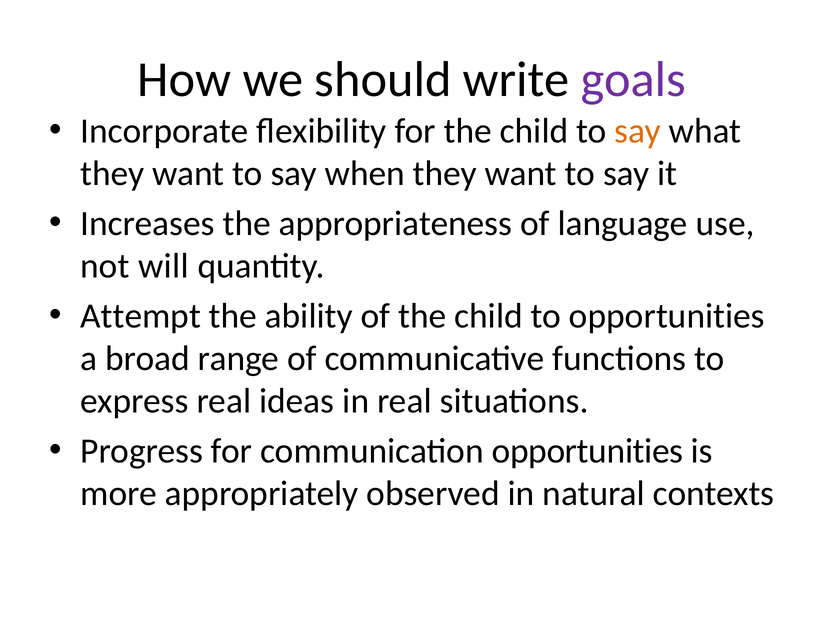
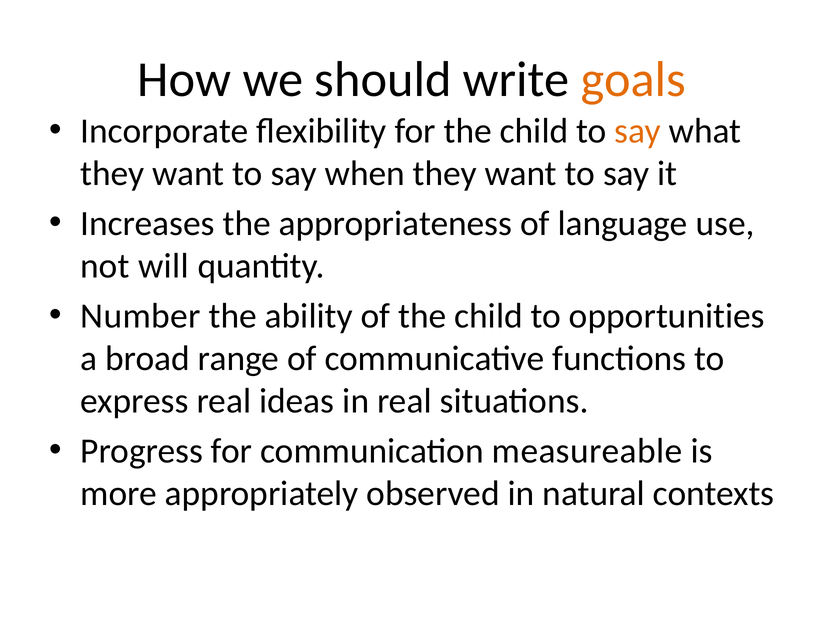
goals colour: purple -> orange
Attempt: Attempt -> Number
communication opportunities: opportunities -> measureable
